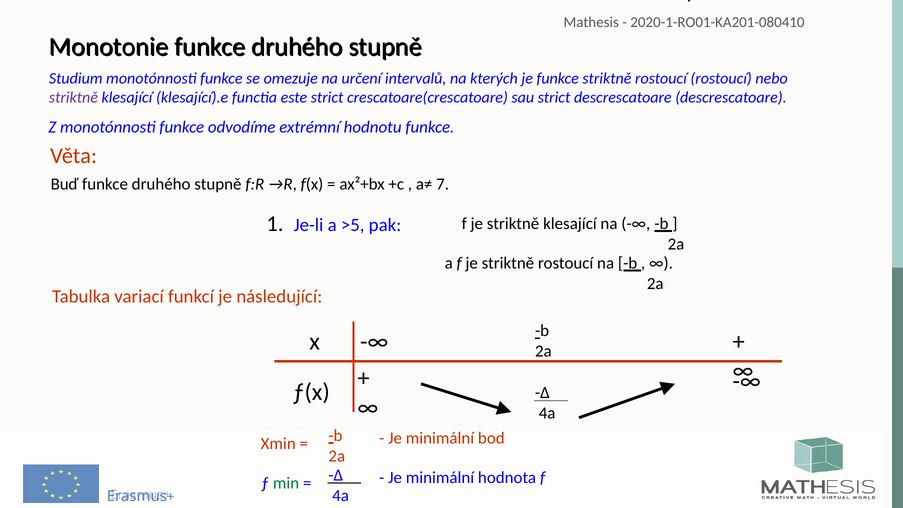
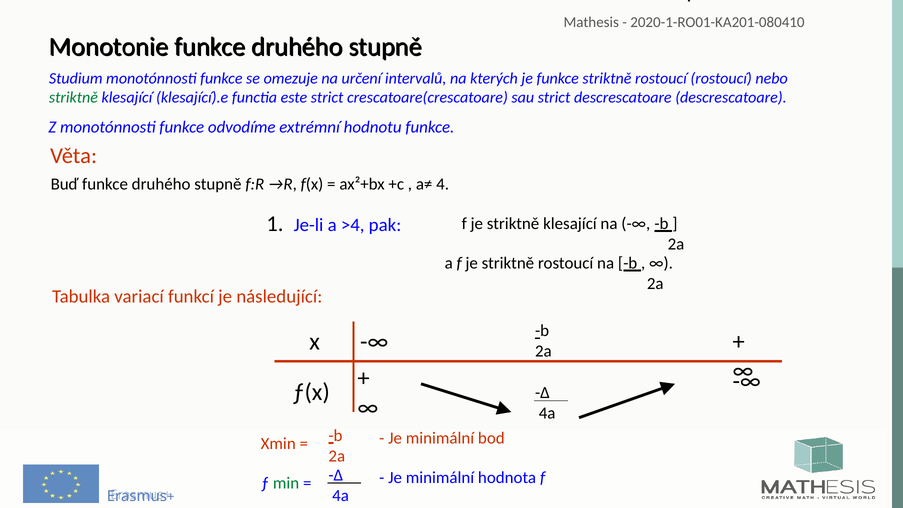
striktně at (73, 98) colour: purple -> green
7: 7 -> 4
>5: >5 -> >4
